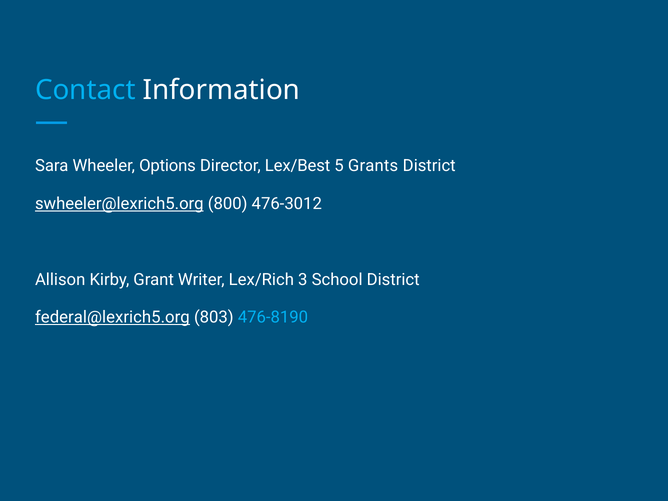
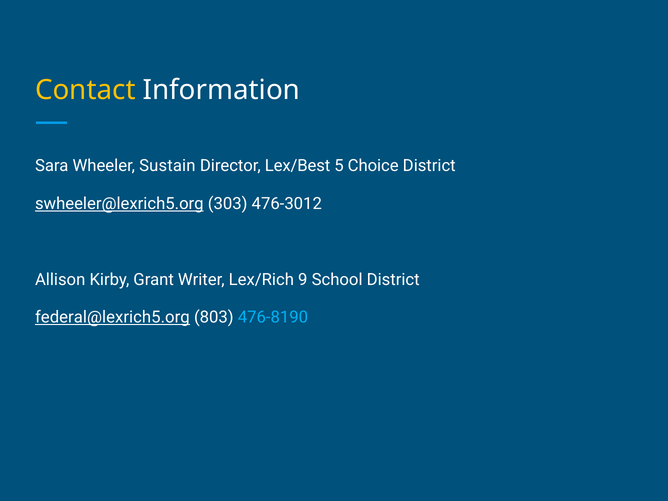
Contact colour: light blue -> yellow
Options: Options -> Sustain
Grants: Grants -> Choice
800: 800 -> 303
3: 3 -> 9
